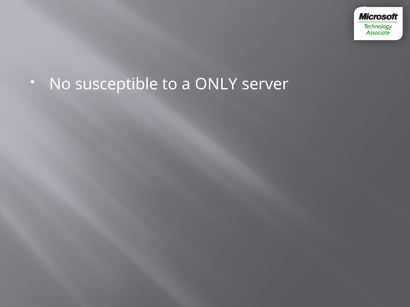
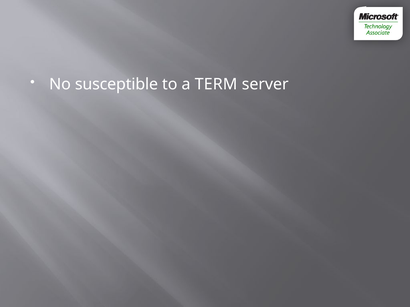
ONLY: ONLY -> TERM
